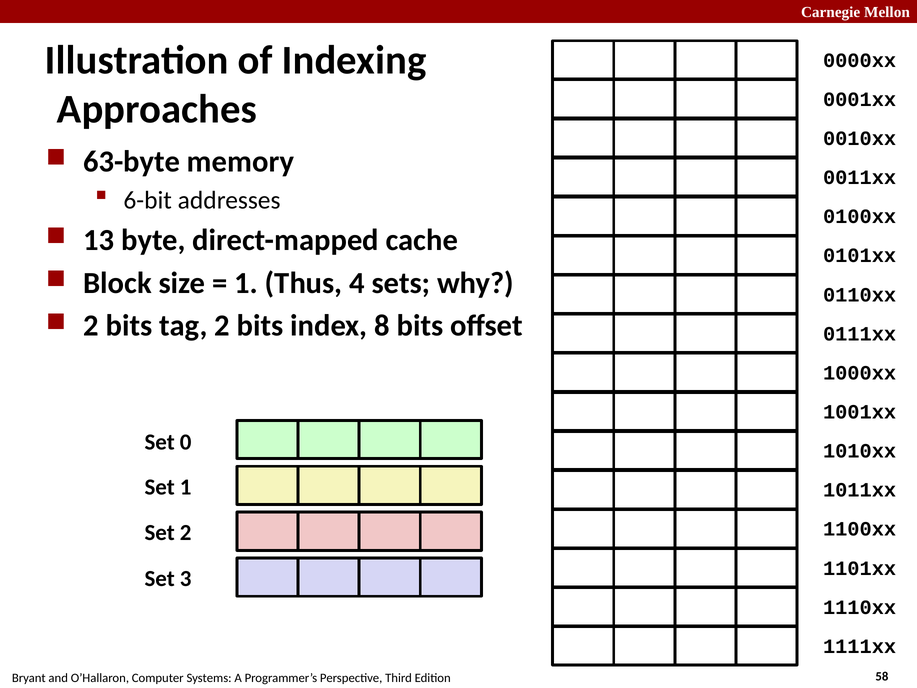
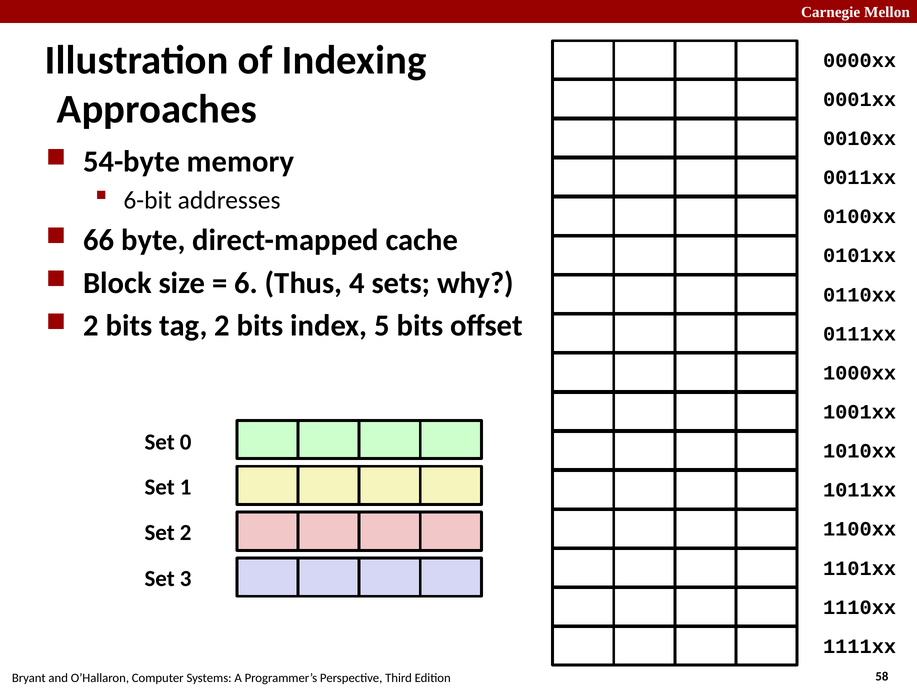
63-byte: 63-byte -> 54-byte
13: 13 -> 66
1 at (246, 283): 1 -> 6
8: 8 -> 5
